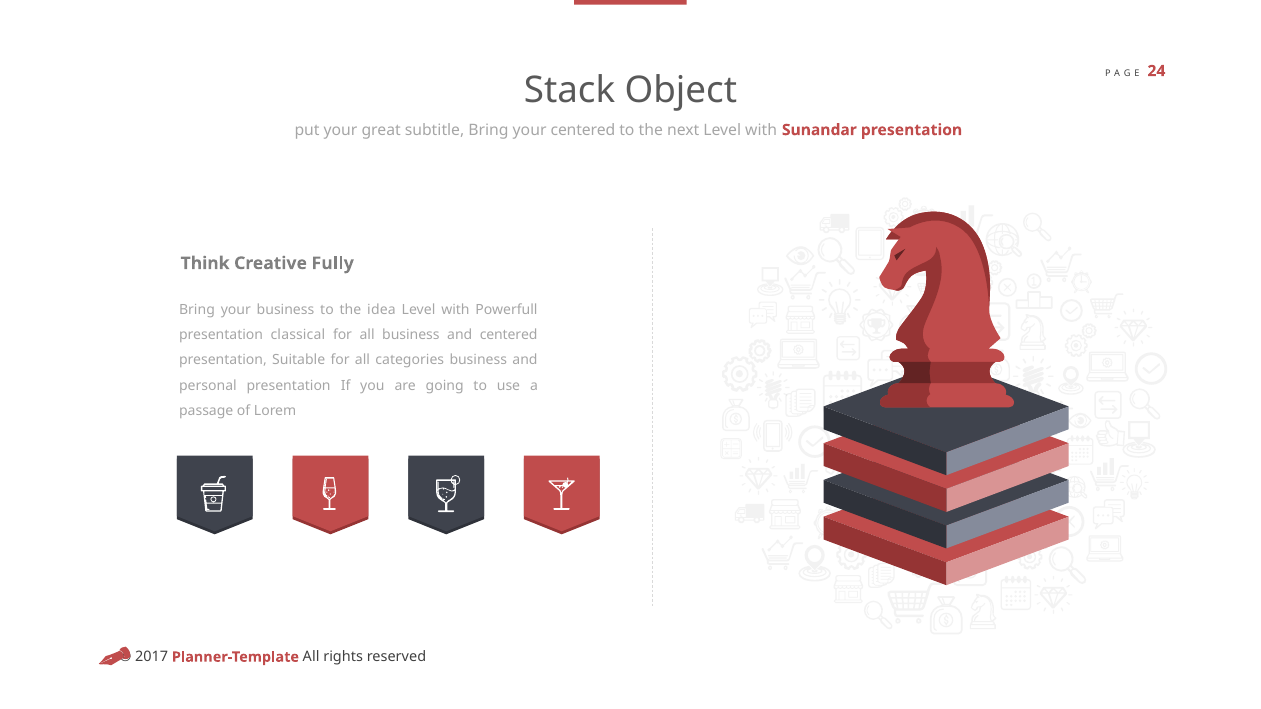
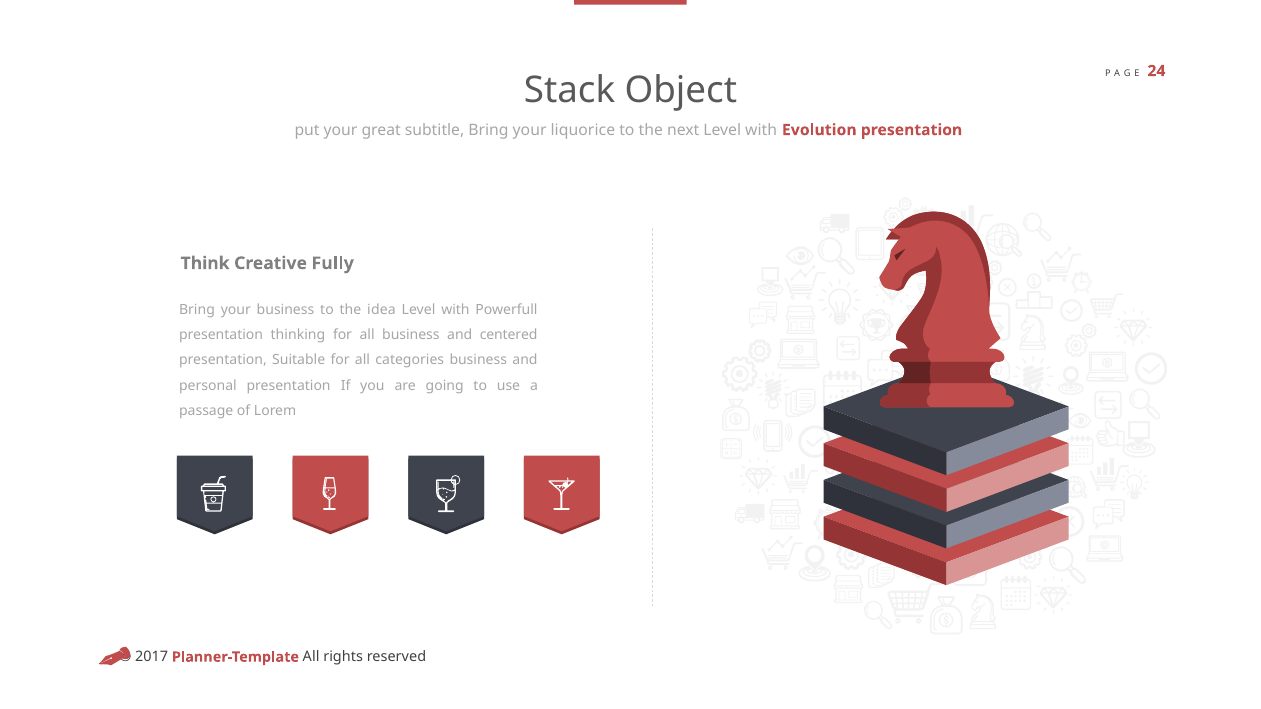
your centered: centered -> liquorice
Sunandar: Sunandar -> Evolution
classical: classical -> thinking
